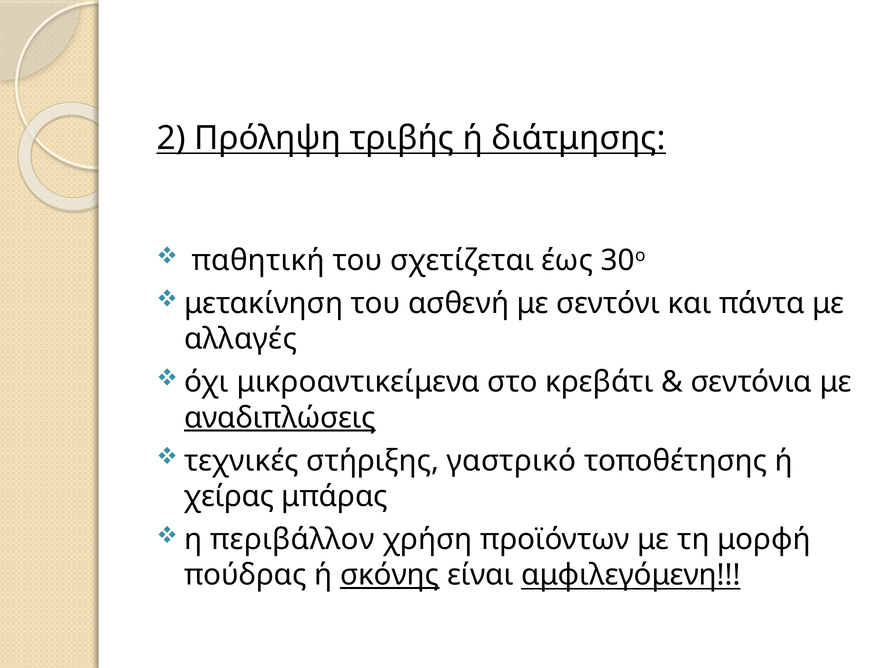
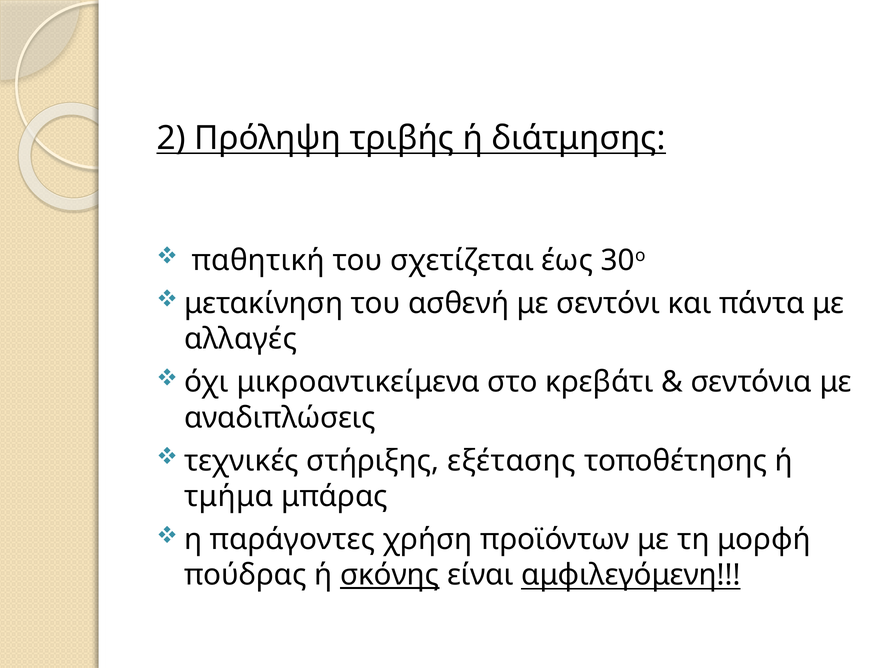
αναδιπλώσεις underline: present -> none
γαστρικό: γαστρικό -> εξέτασης
χείρας: χείρας -> τμήμα
περιβάλλον: περιβάλλον -> παράγοντες
